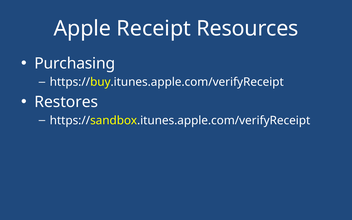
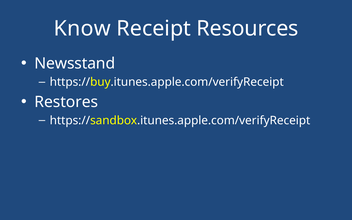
Apple: Apple -> Know
Purchasing: Purchasing -> Newsstand
